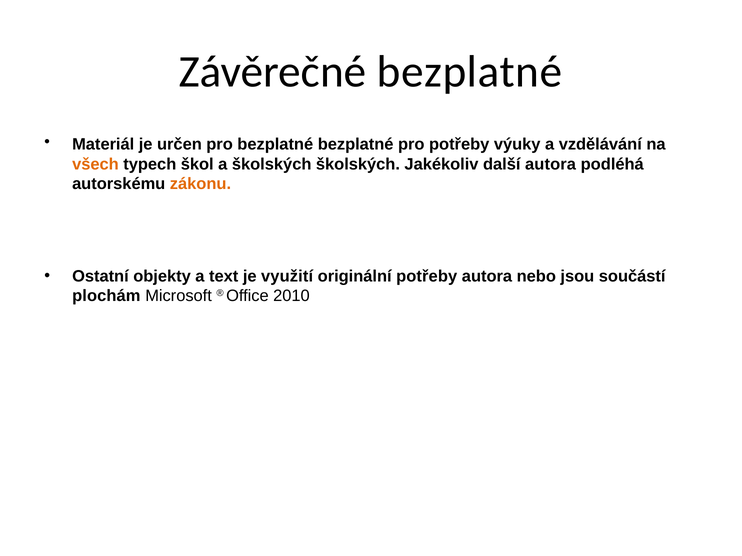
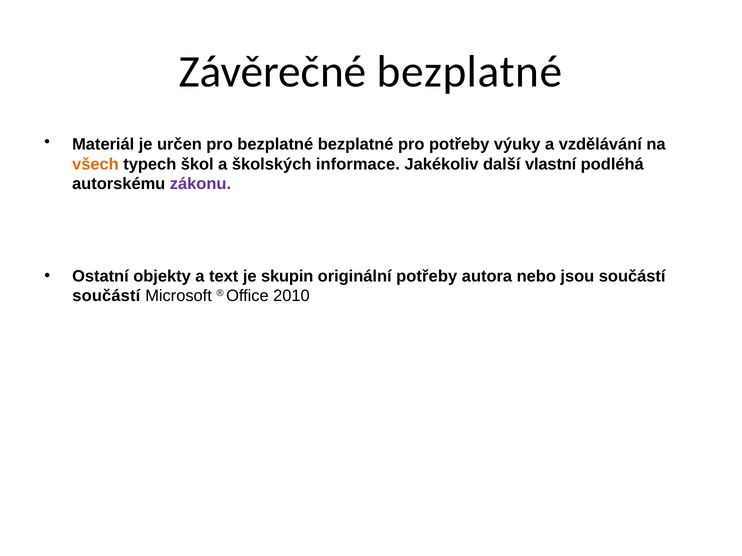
školských školských: školských -> informace
další autora: autora -> vlastní
zákonu colour: orange -> purple
využití: využití -> skupin
plochám at (106, 296): plochám -> součástí
